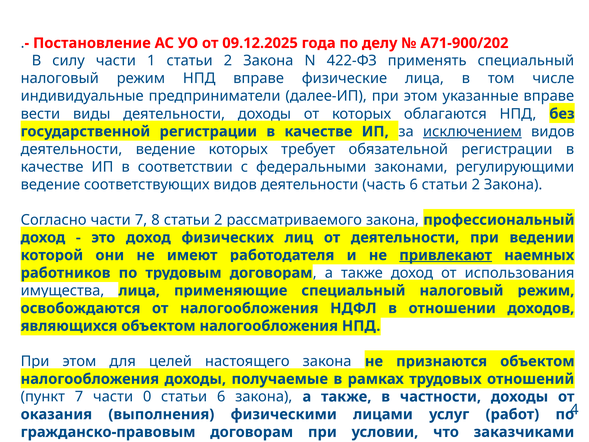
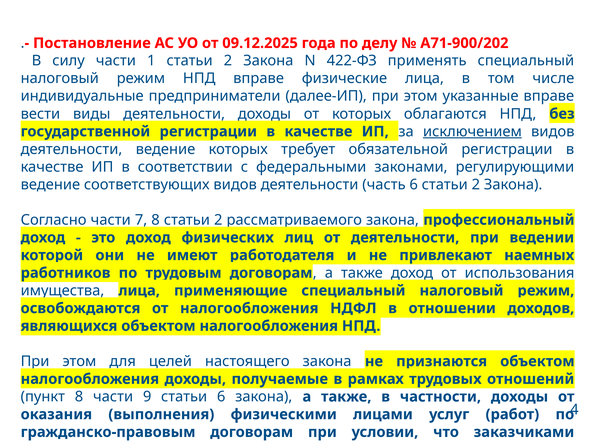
привлекают underline: present -> none
7 at (79, 396): 7 -> 8
0: 0 -> 9
